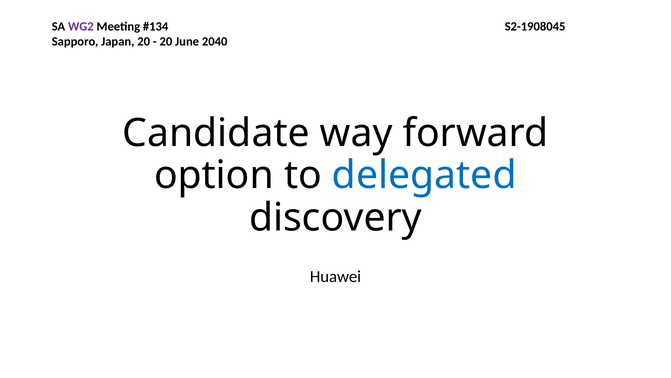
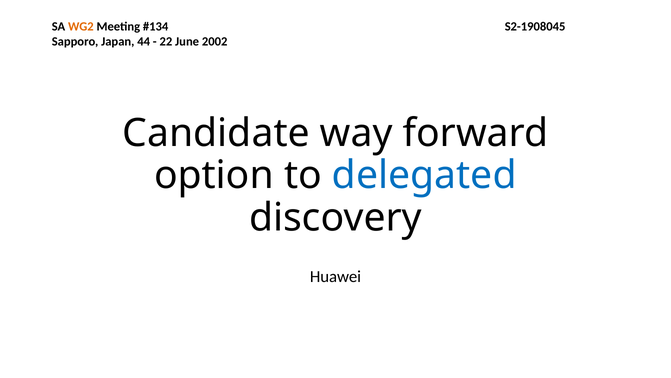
WG2 colour: purple -> orange
Japan 20: 20 -> 44
20 at (166, 42): 20 -> 22
2040: 2040 -> 2002
